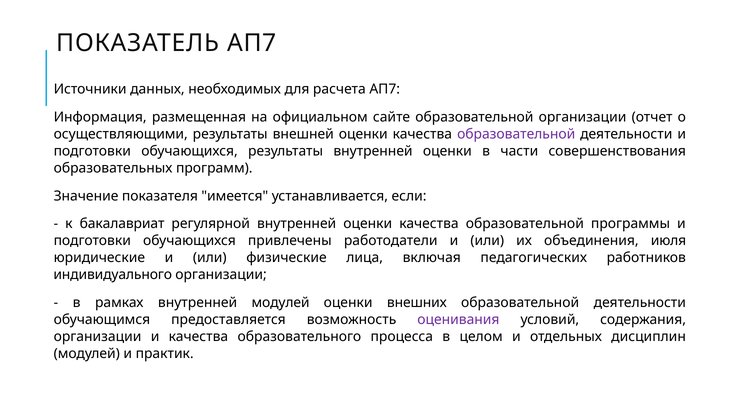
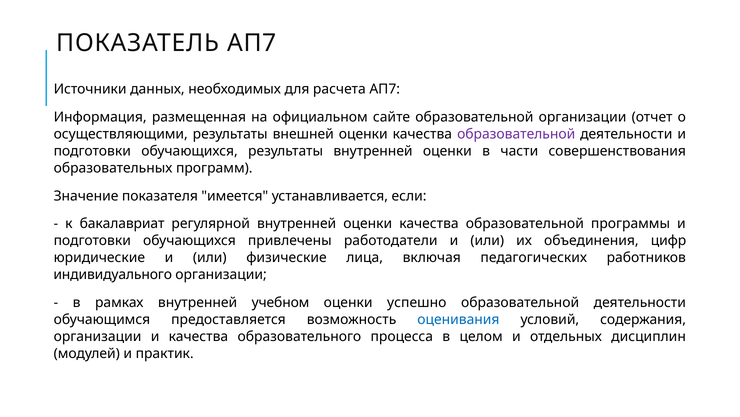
июля: июля -> цифр
внутренней модулей: модулей -> учебном
внешних: внешних -> успешно
оценивания colour: purple -> blue
